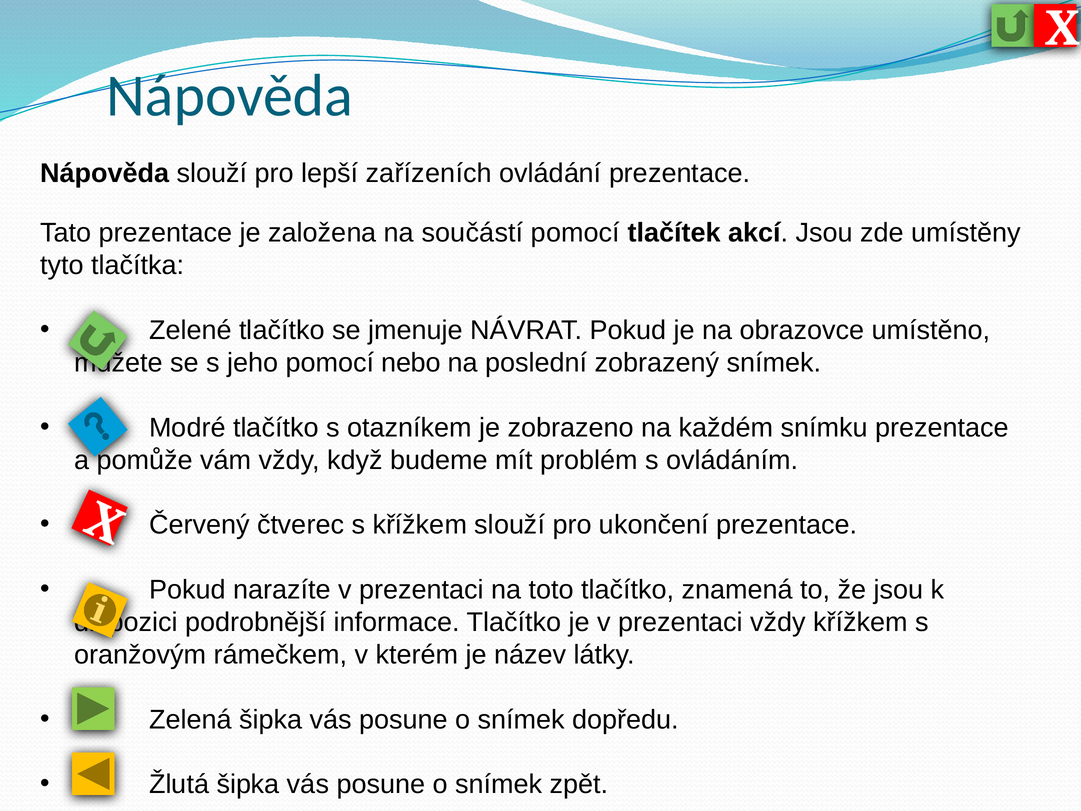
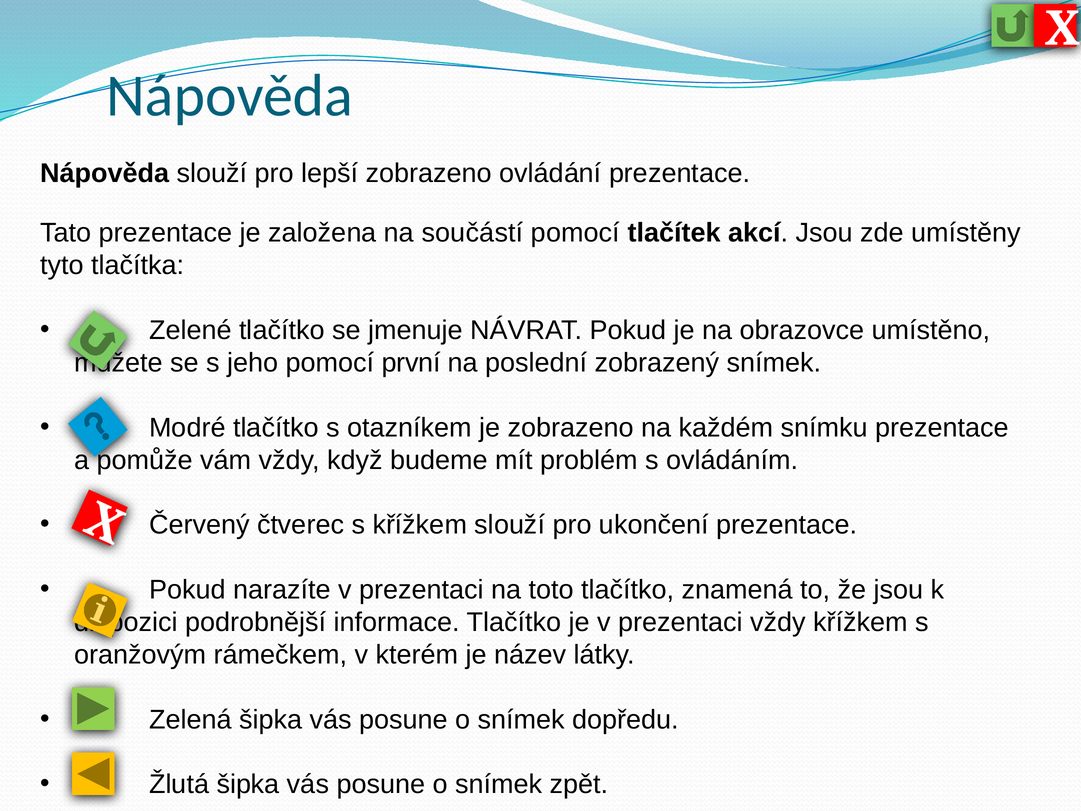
lepší zařízeních: zařízeních -> zobrazeno
nebo: nebo -> první
